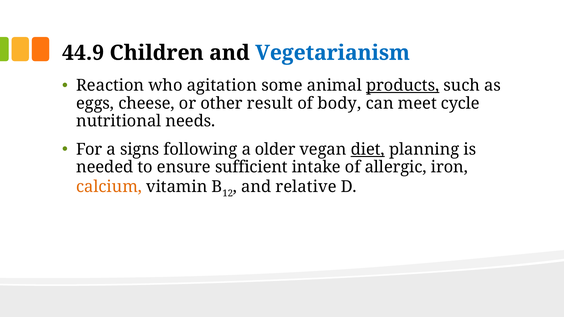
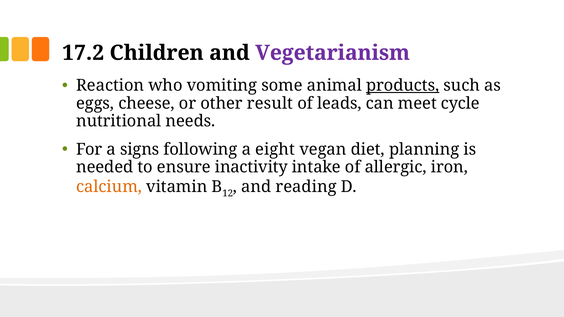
44.9: 44.9 -> 17.2
Vegetarianism colour: blue -> purple
agitation: agitation -> vomiting
body: body -> leads
older: older -> eight
diet underline: present -> none
sufficient: sufficient -> inactivity
relative: relative -> reading
